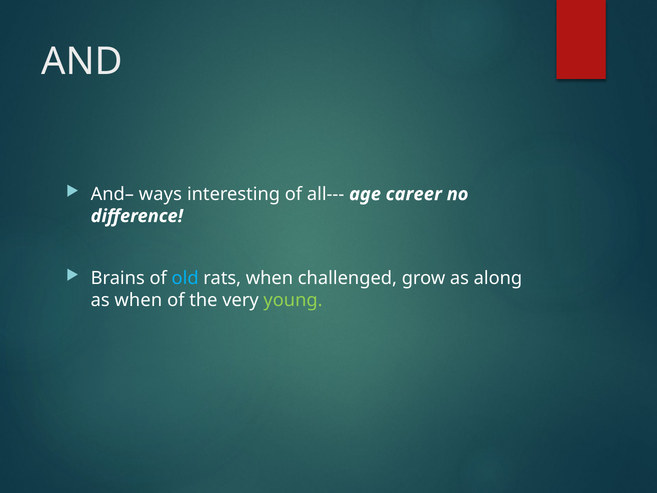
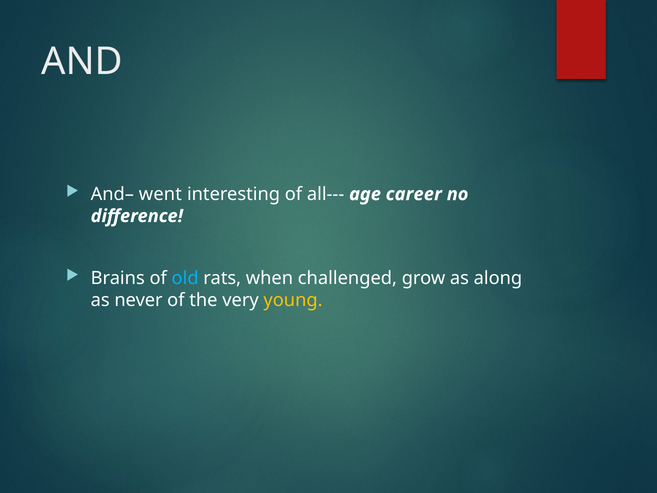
ways: ways -> went
as when: when -> never
young colour: light green -> yellow
